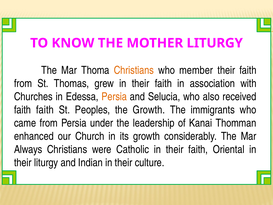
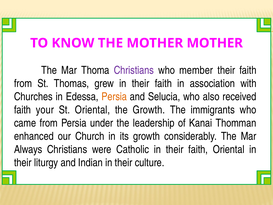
MOTHER LITURGY: LITURGY -> MOTHER
Christians at (134, 70) colour: orange -> purple
faith faith: faith -> your
St Peoples: Peoples -> Oriental
